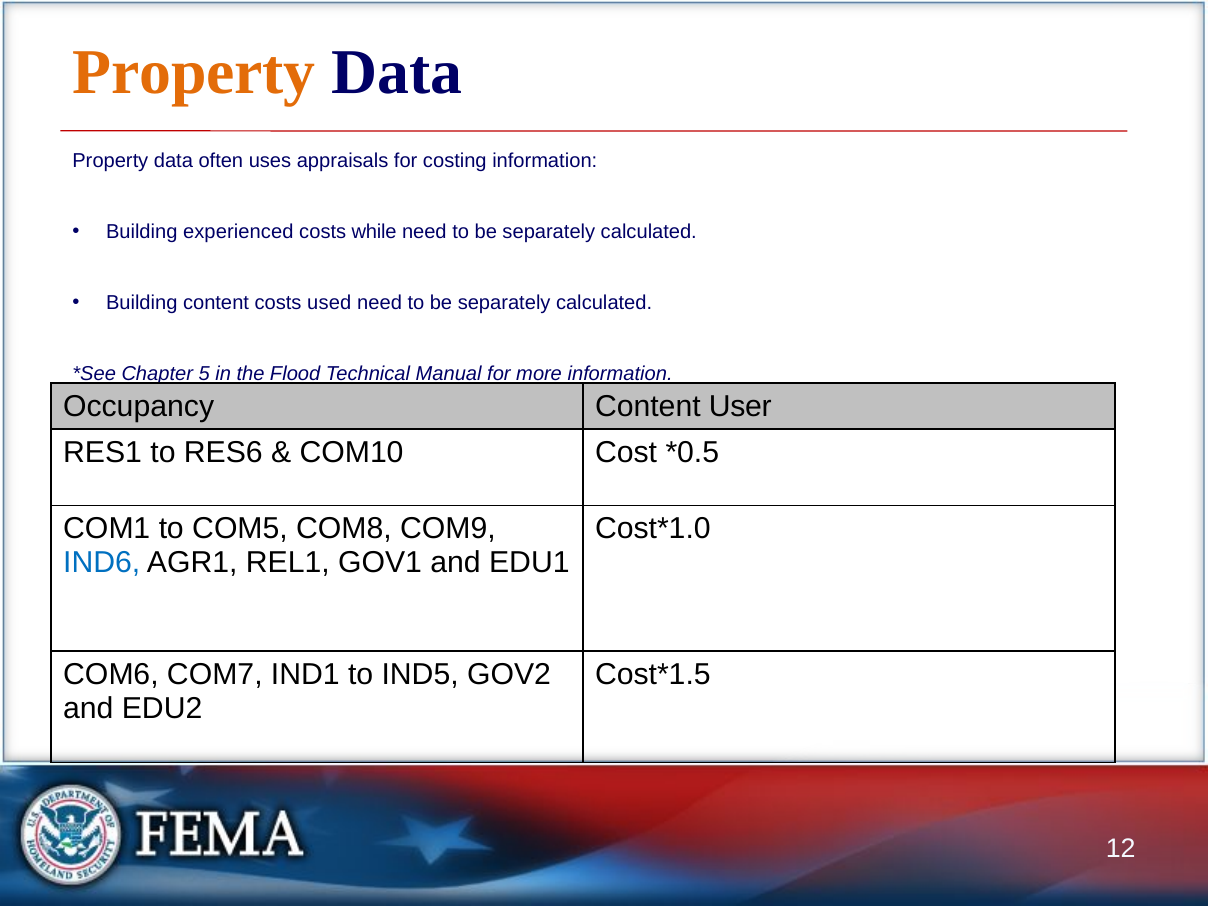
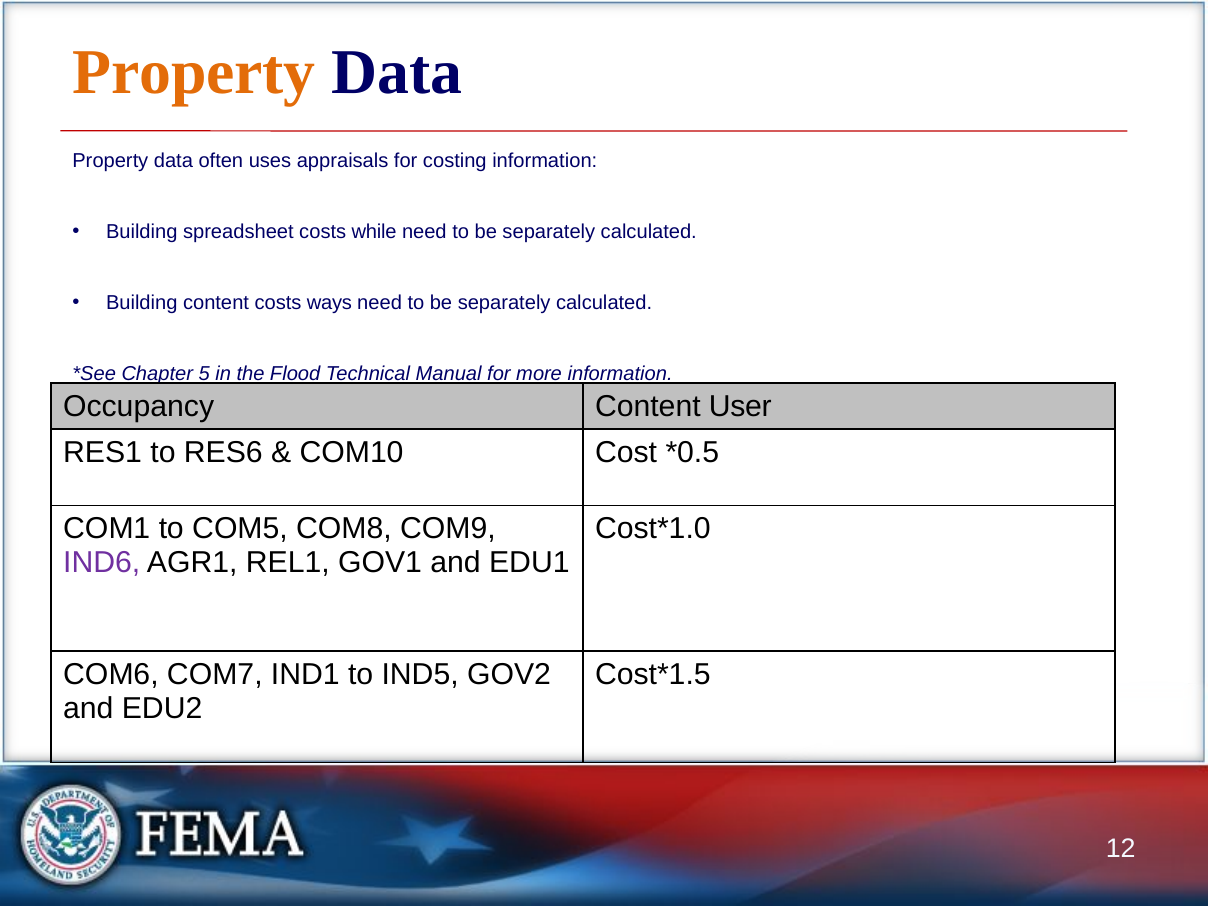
experienced: experienced -> spreadsheet
used: used -> ways
IND6 colour: blue -> purple
